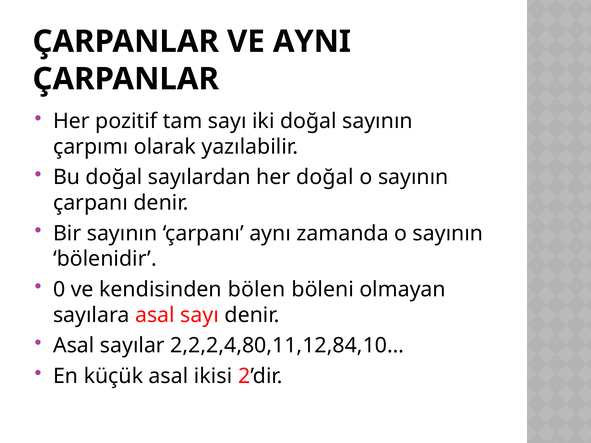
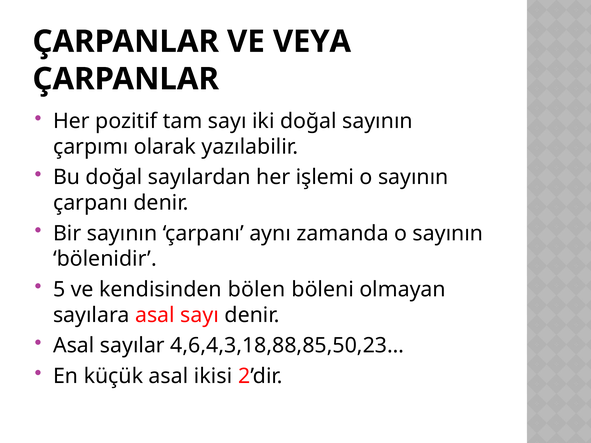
AYNI: AYNI -> VEYA
her doğal: doğal -> işlemi
0: 0 -> 5
2,2,2,4,80,11,12,84,10…: 2,2,2,4,80,11,12,84,10… -> 4,6,4,3,18,88,85,50,23…
